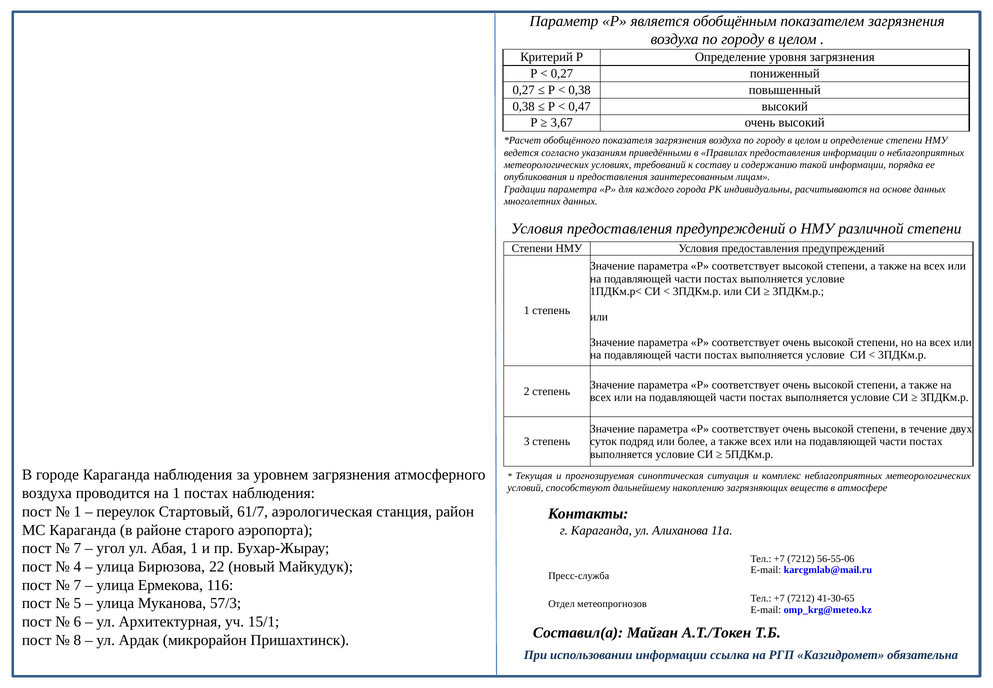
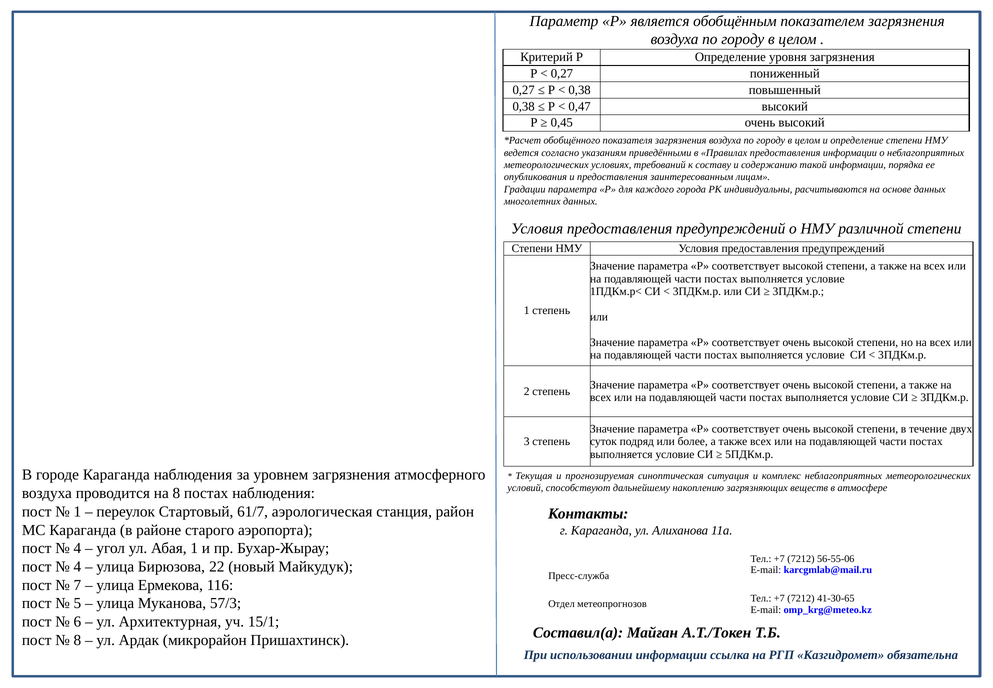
3,67: 3,67 -> 0,45
на 1: 1 -> 8
7 at (77, 548): 7 -> 4
